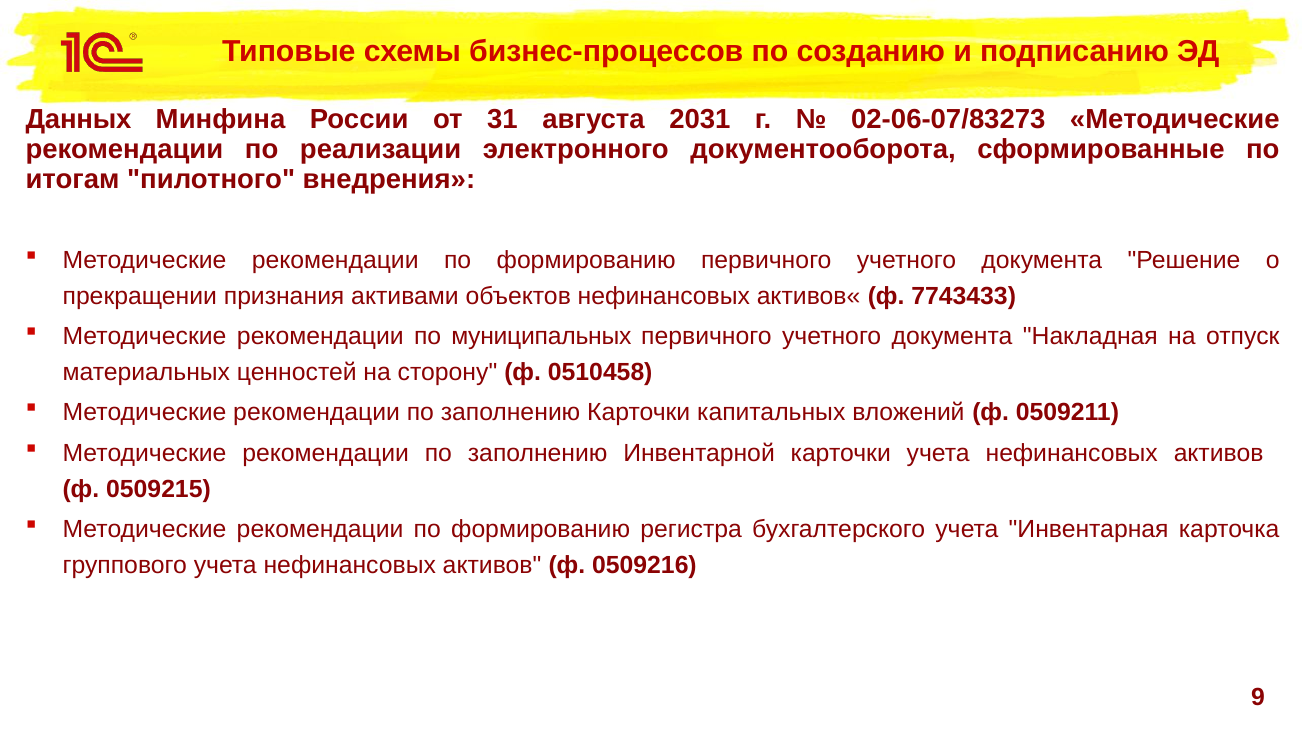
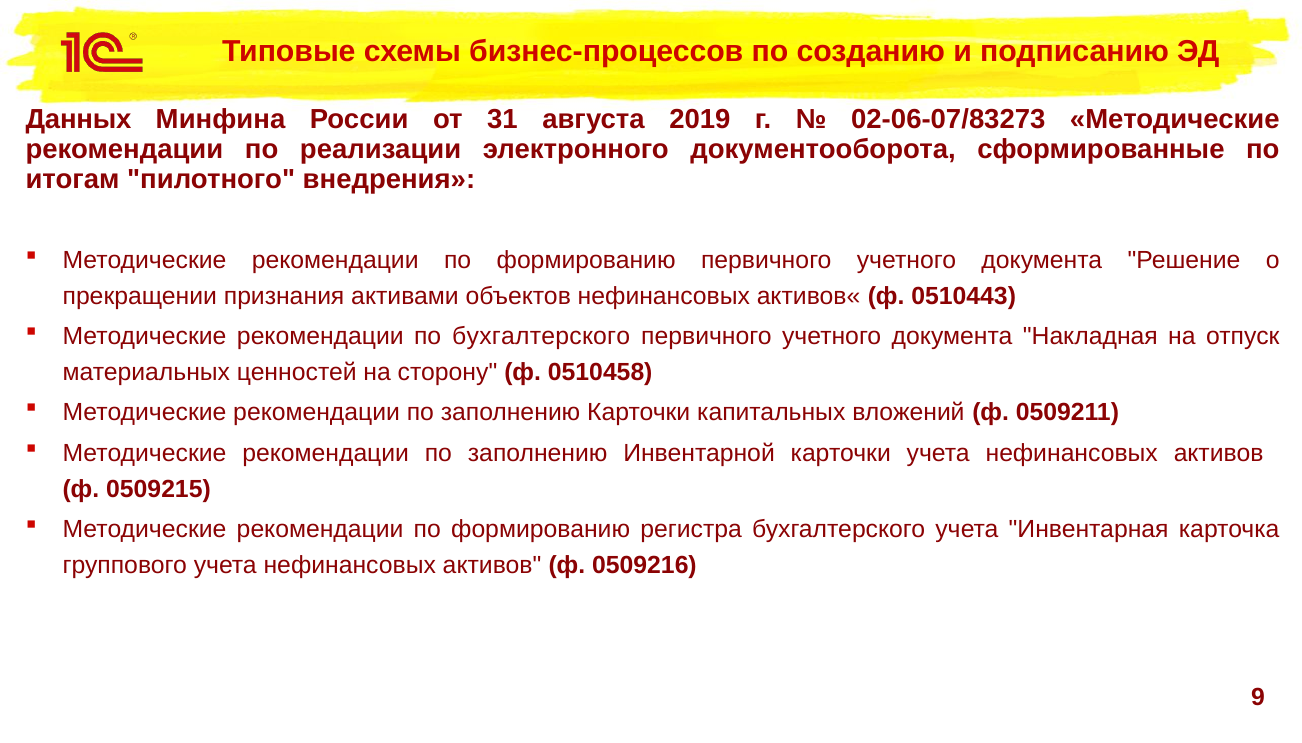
2031: 2031 -> 2019
7743433: 7743433 -> 0510443
по муниципальных: муниципальных -> бухгалтерского
